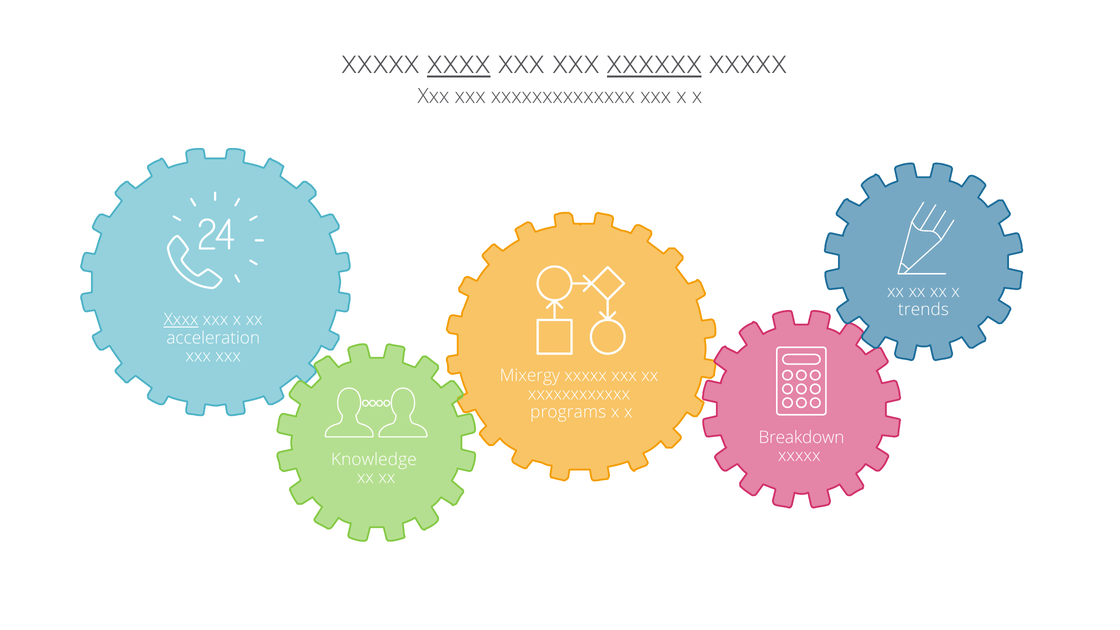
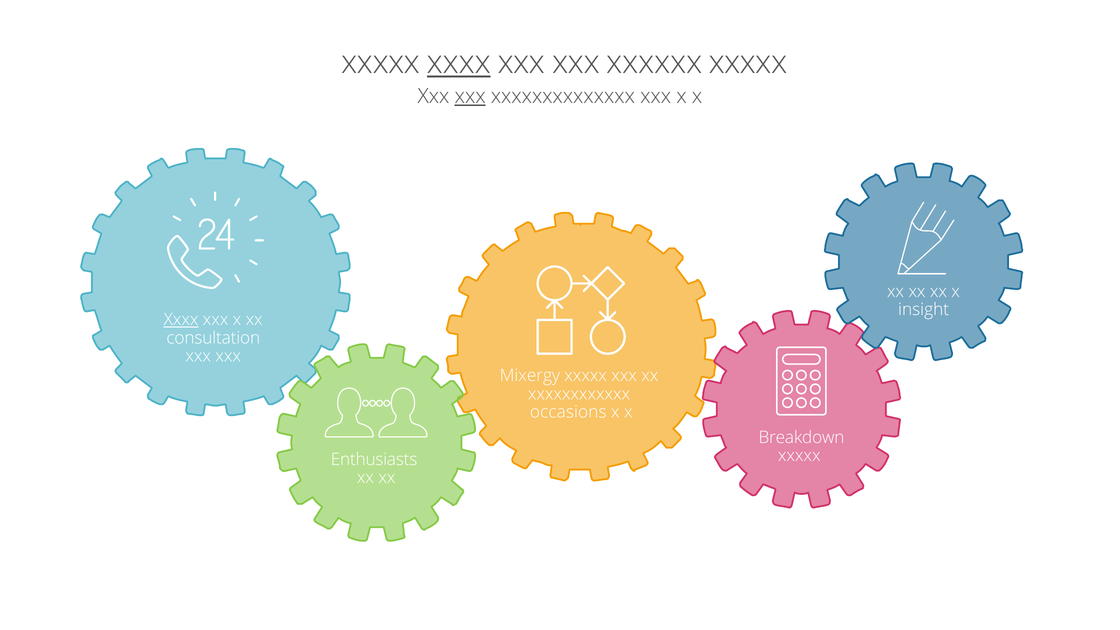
xxxxxx underline: present -> none
xxx at (470, 96) underline: none -> present
trends: trends -> insight
acceleration: acceleration -> consultation
programs: programs -> occasions
Knowledge: Knowledge -> Enthusiasts
